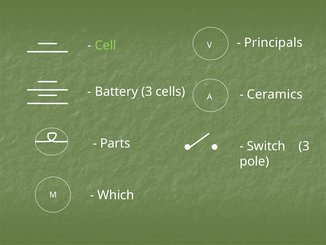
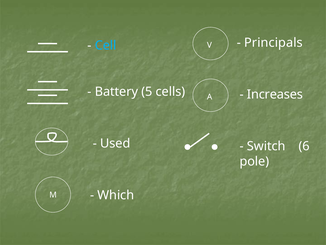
Cell colour: light green -> light blue
Battery 3: 3 -> 5
Ceramics: Ceramics -> Increases
Parts: Parts -> Used
Switch 3: 3 -> 6
